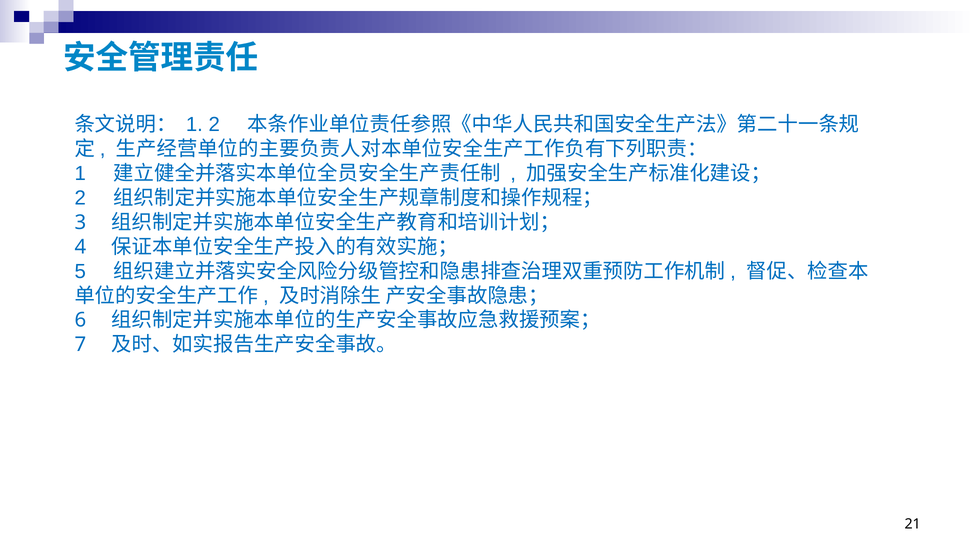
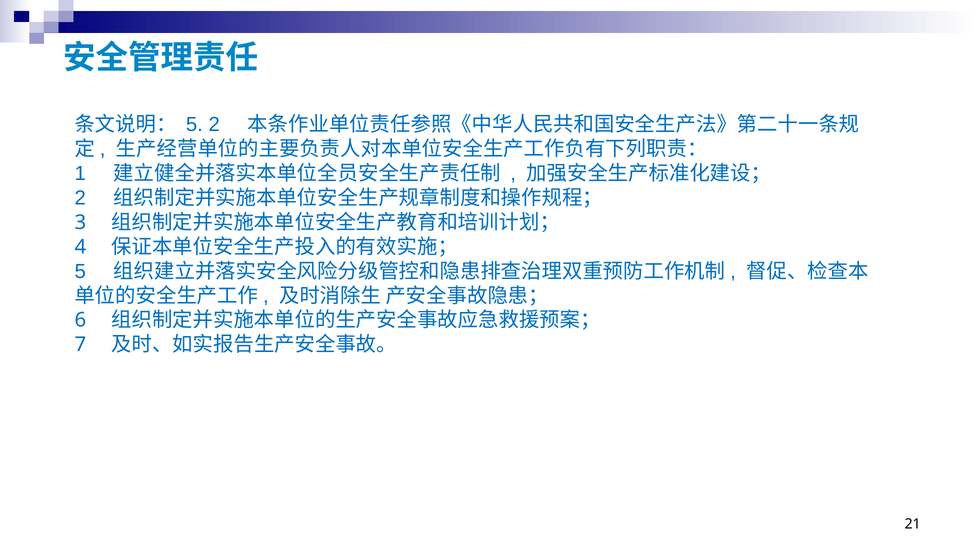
1 at (194, 125): 1 -> 5
